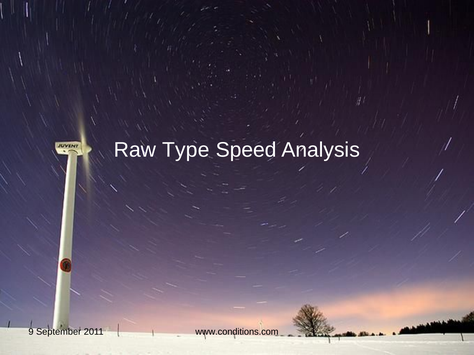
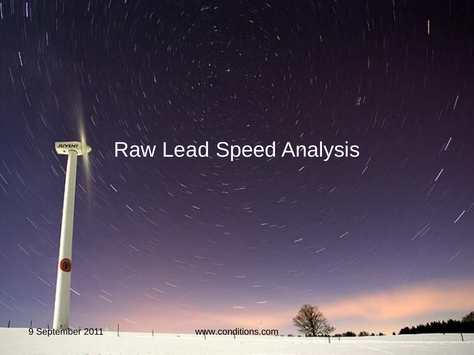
Type: Type -> Lead
